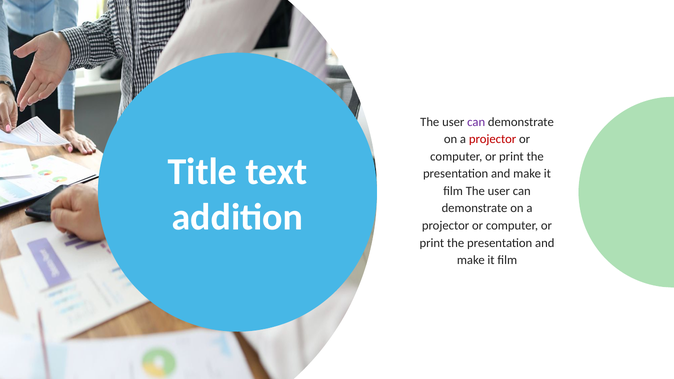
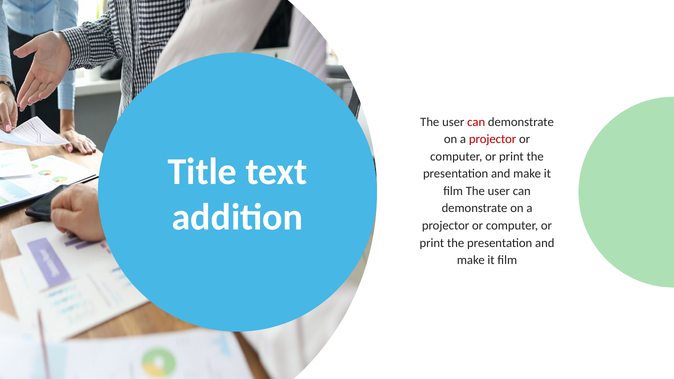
can at (476, 122) colour: purple -> red
